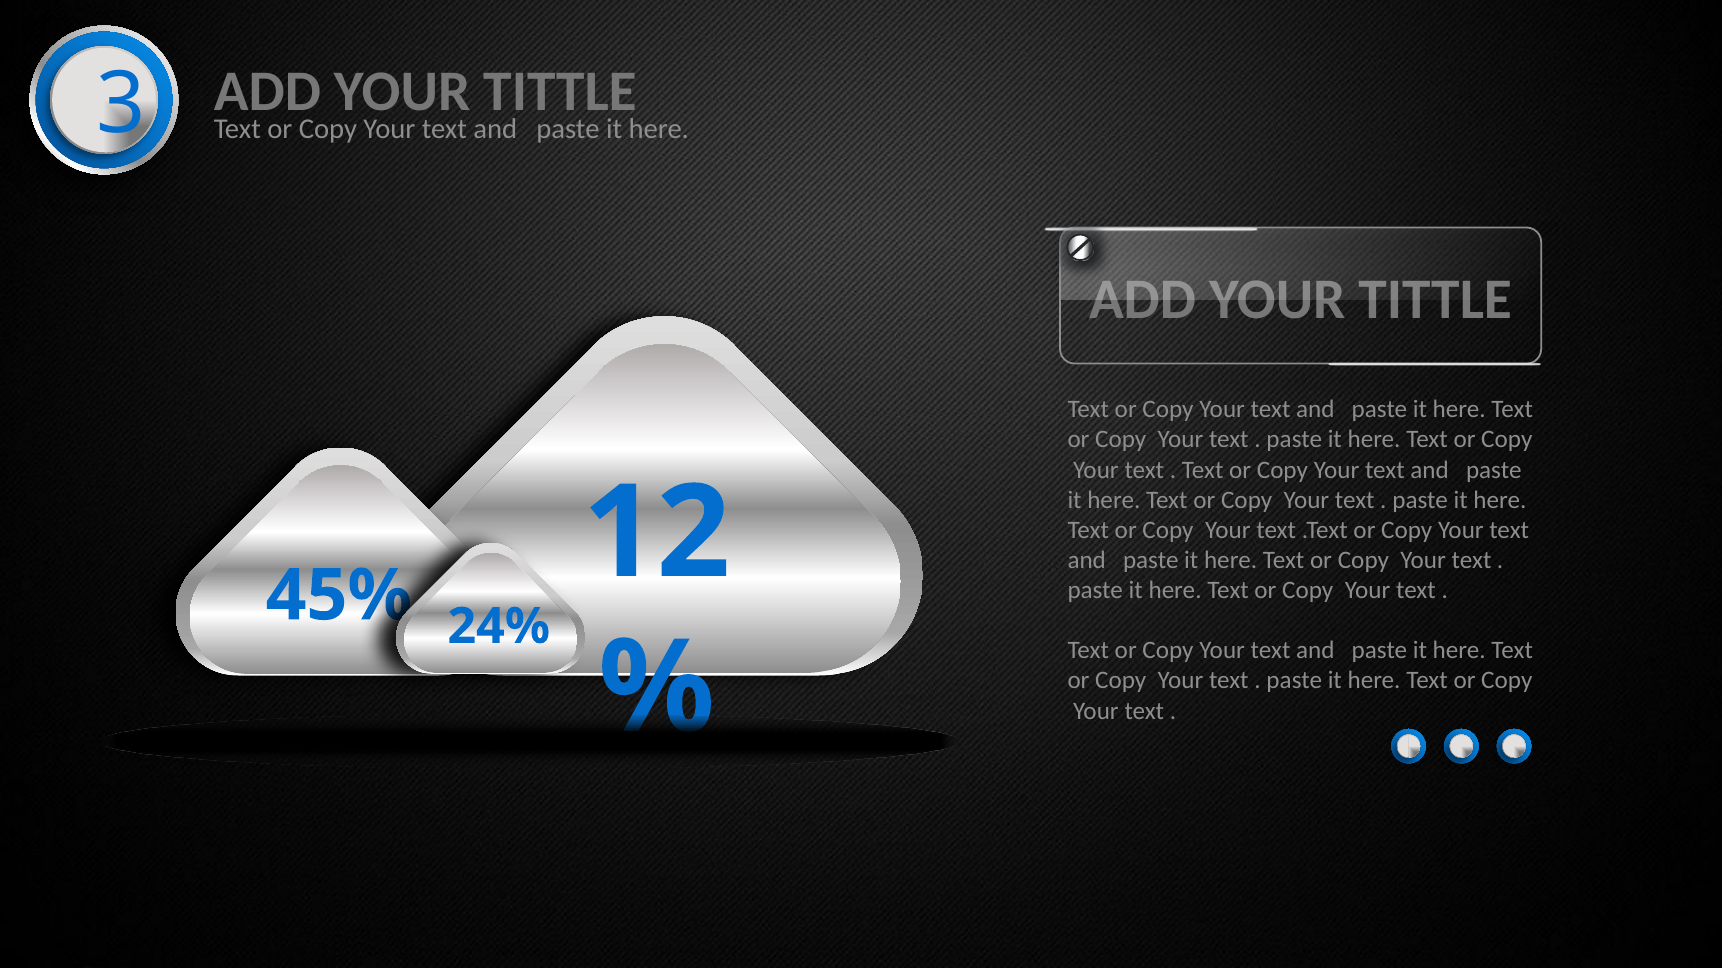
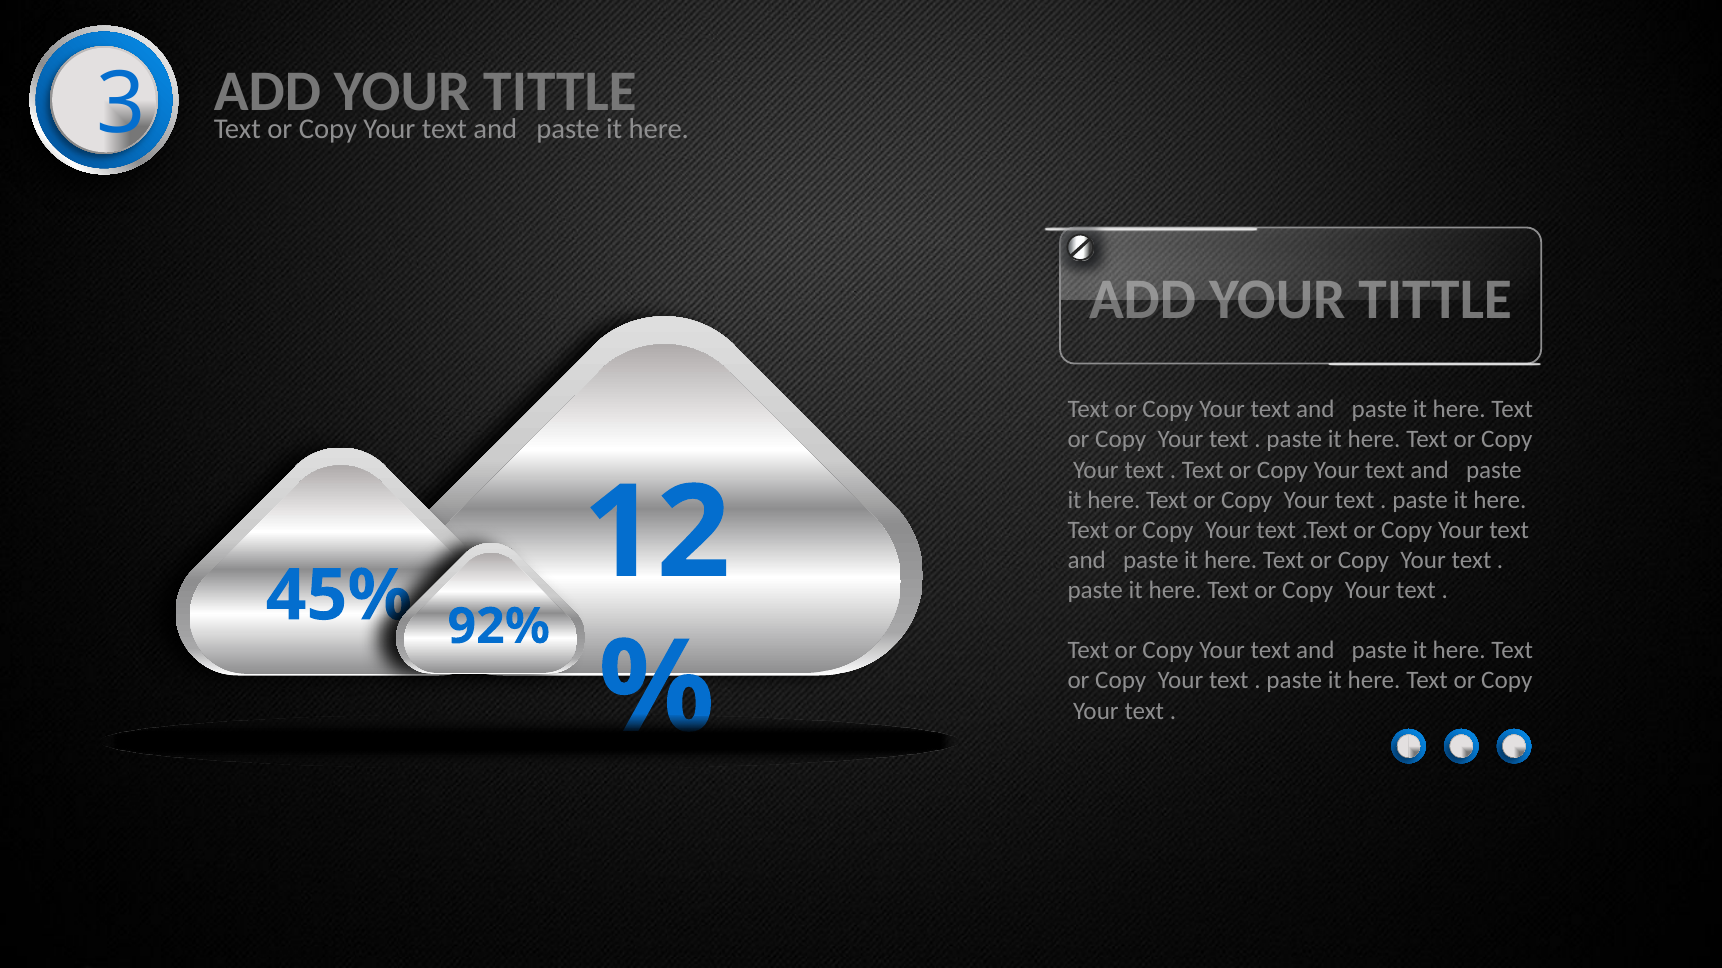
24%: 24% -> 92%
